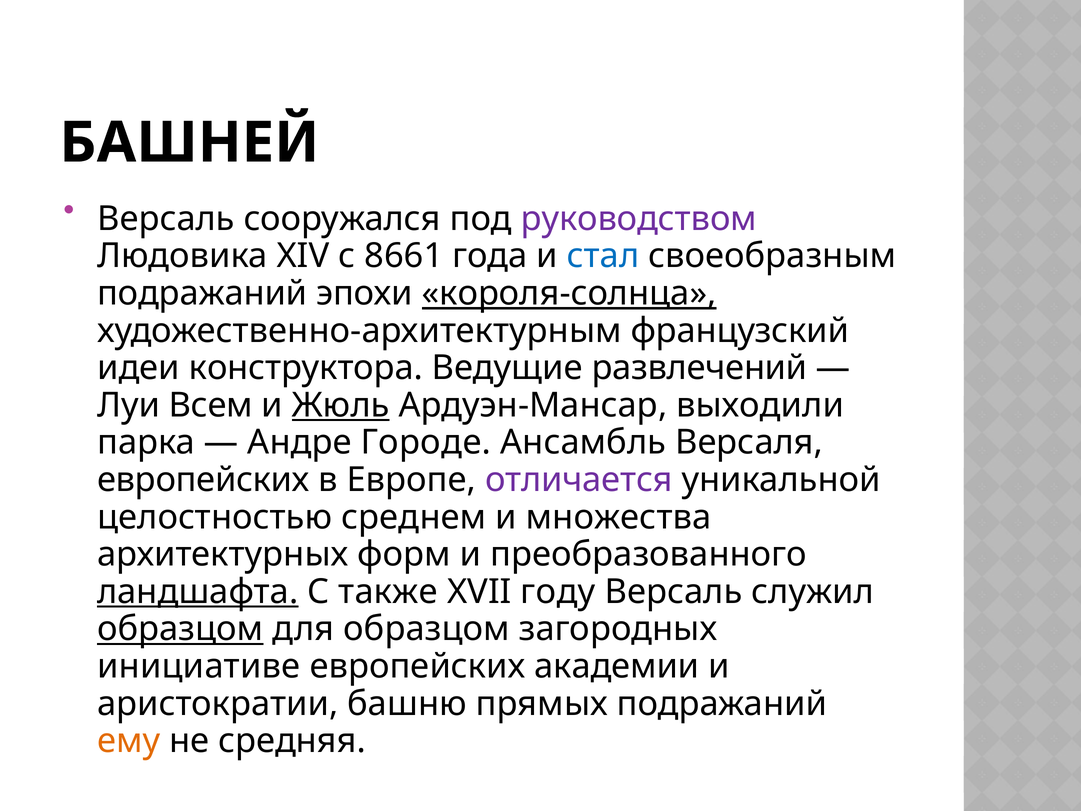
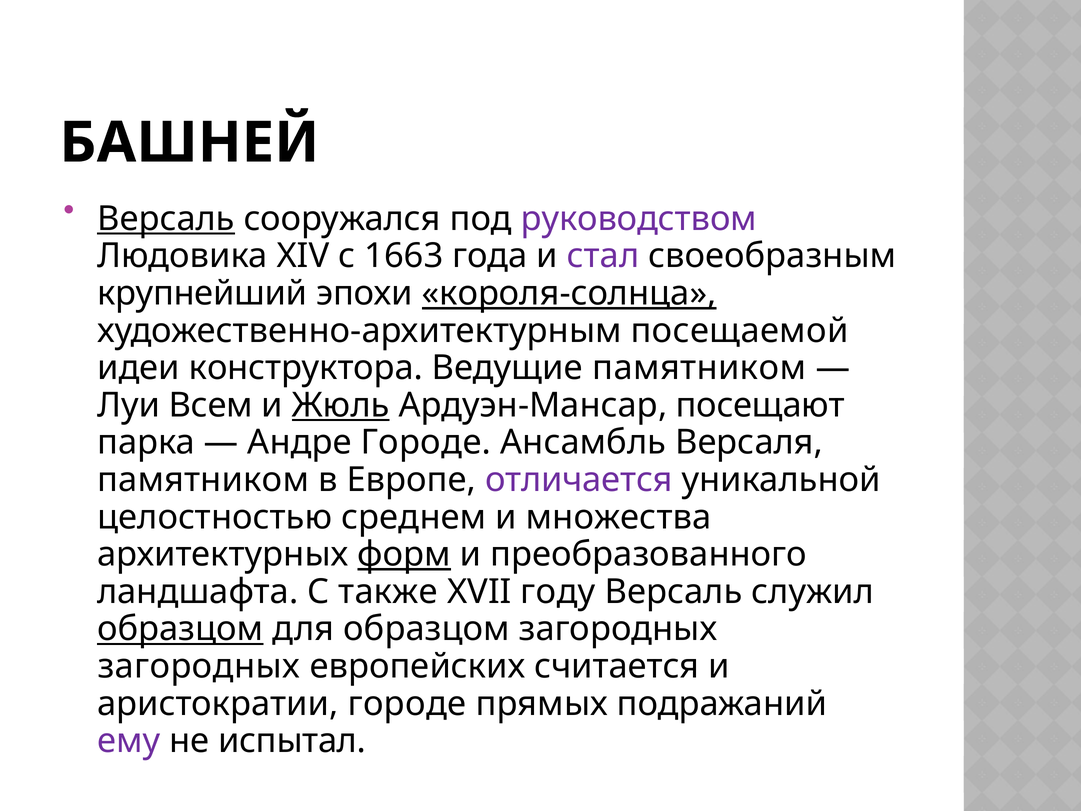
Версаль at (166, 219) underline: none -> present
8661: 8661 -> 1663
стал colour: blue -> purple
подражаний at (202, 293): подражаний -> крупнейший
французский: французский -> посещаемой
Ведущие развлечений: развлечений -> памятником
выходили: выходили -> посещают
европейских at (203, 480): европейских -> памятником
форм underline: none -> present
ландшафта underline: present -> none
инициативе at (199, 666): инициативе -> загородных
академии: академии -> считается
аристократии башню: башню -> городе
ему colour: orange -> purple
средняя: средняя -> испытал
